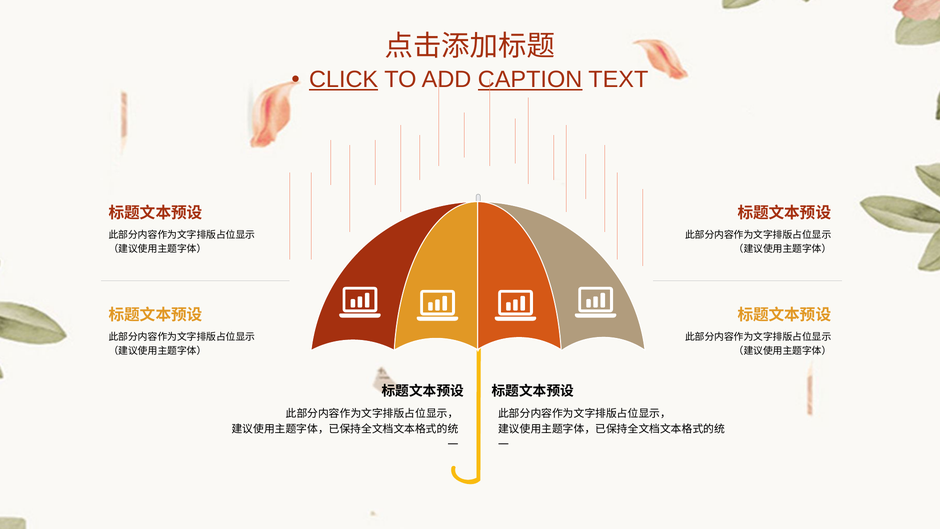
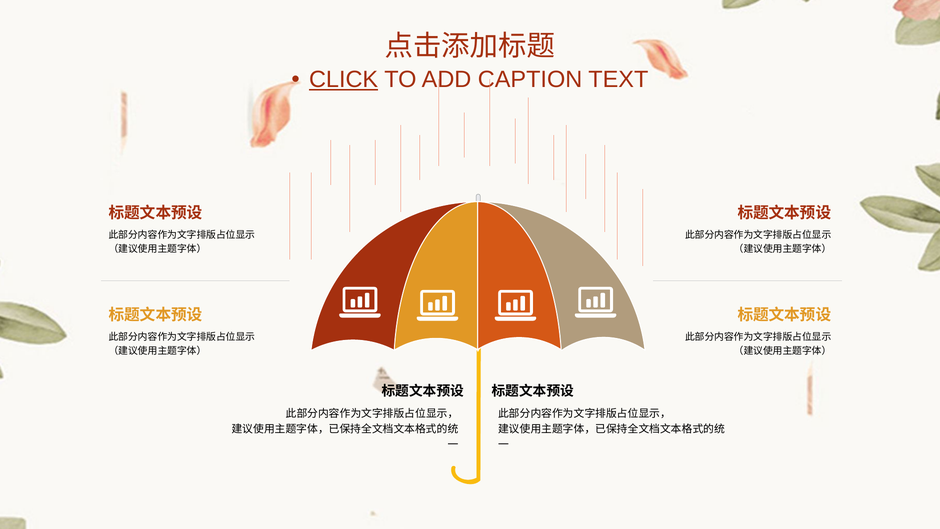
CAPTION underline: present -> none
